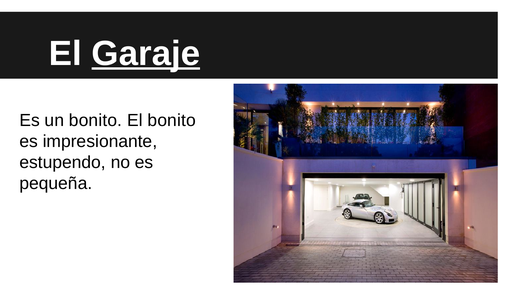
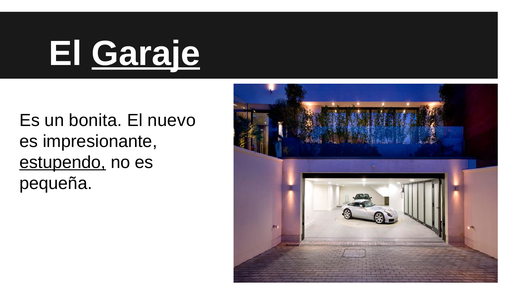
un bonito: bonito -> bonita
El bonito: bonito -> nuevo
estupendo underline: none -> present
